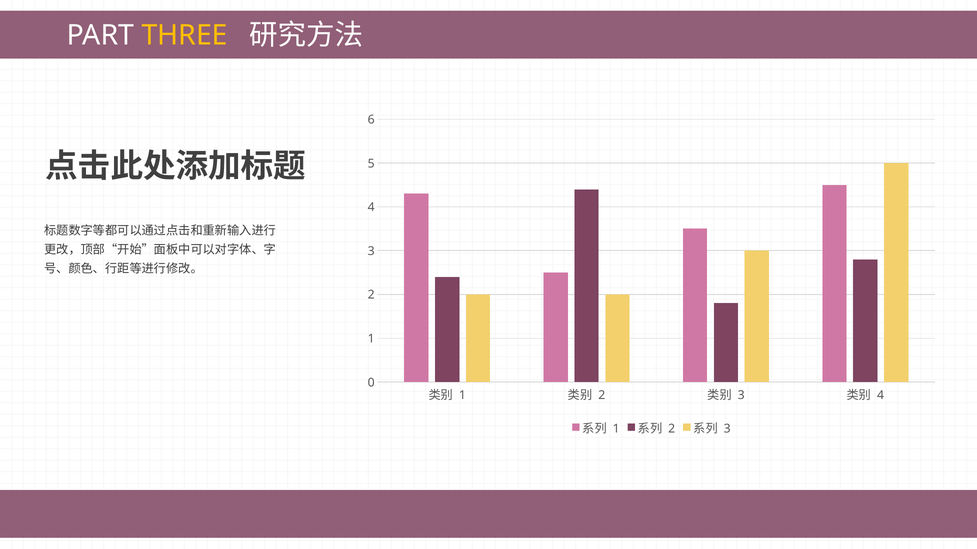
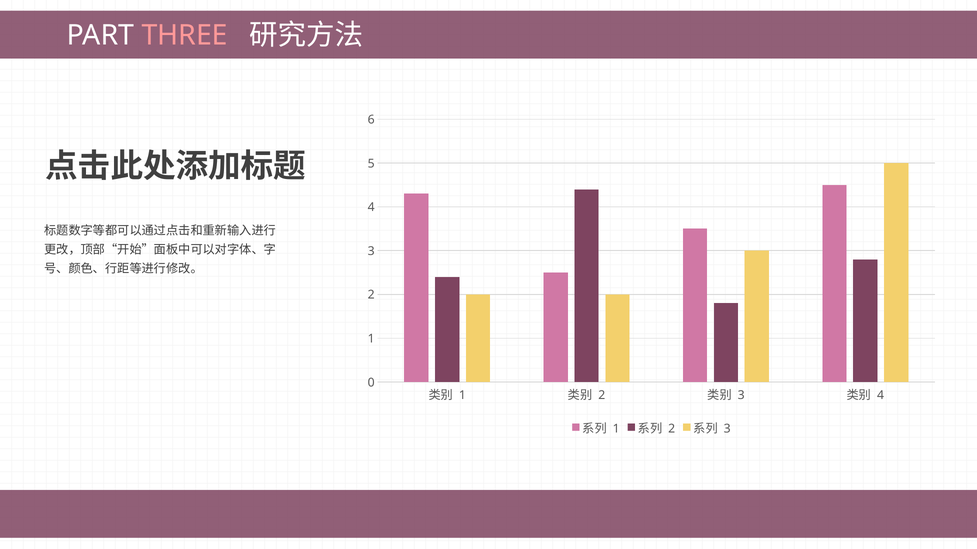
THREE colour: yellow -> pink
